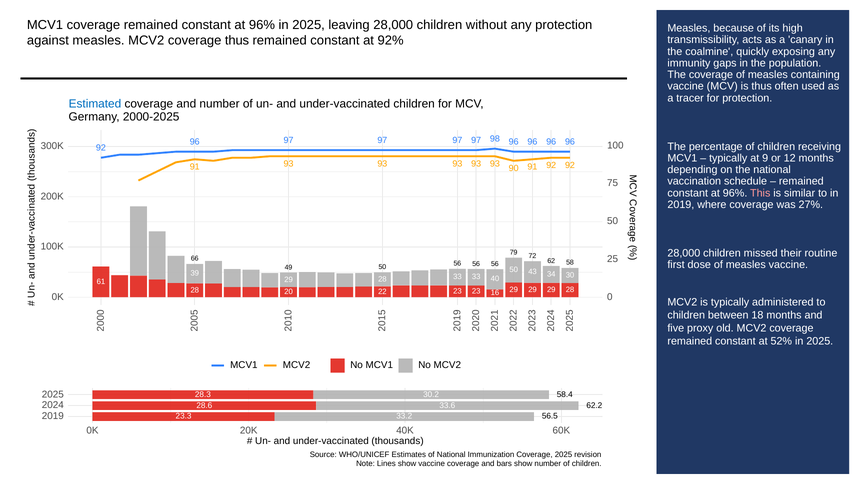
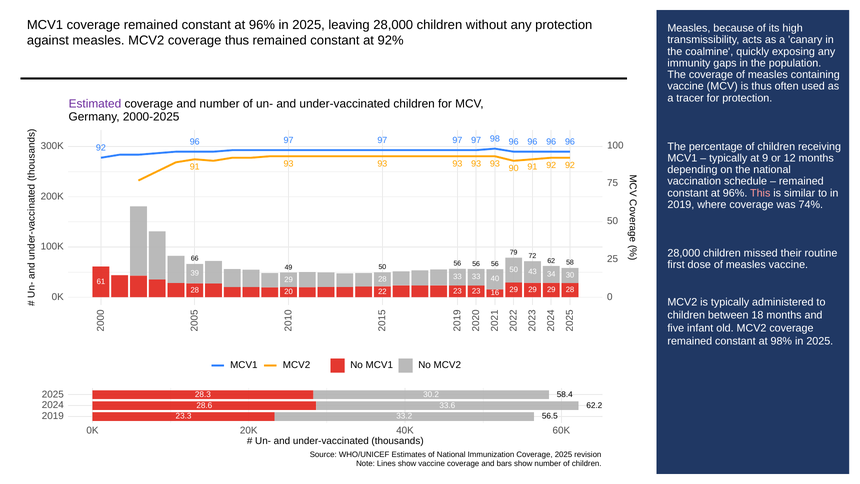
Estimated colour: blue -> purple
27%: 27% -> 74%
proxy: proxy -> infant
52%: 52% -> 98%
